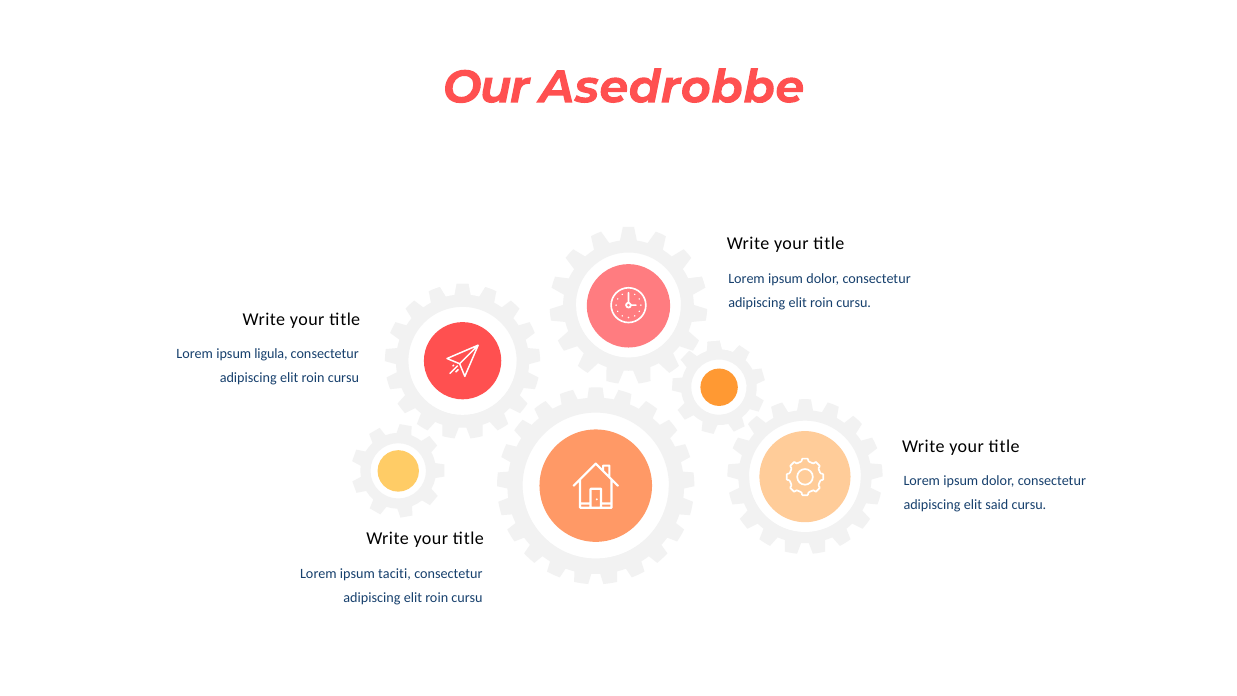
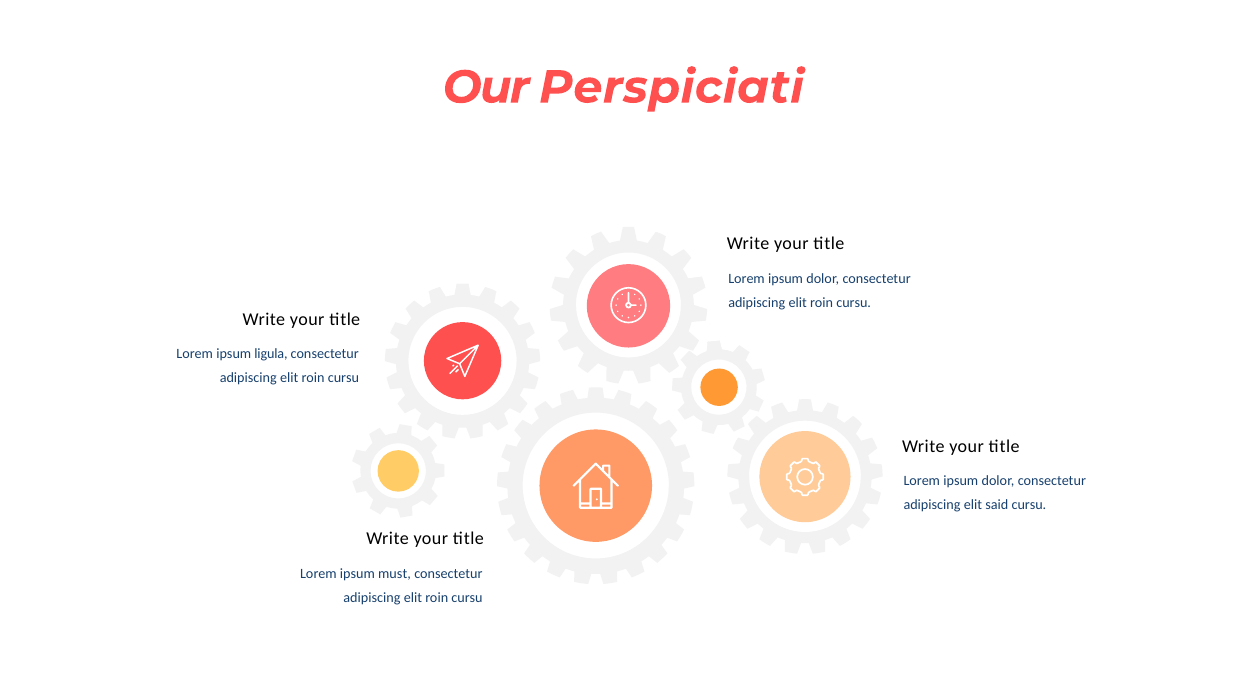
Asedrobbe: Asedrobbe -> Perspiciati
taciti: taciti -> must
